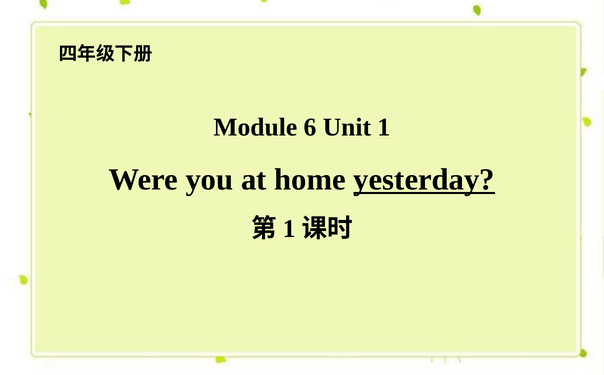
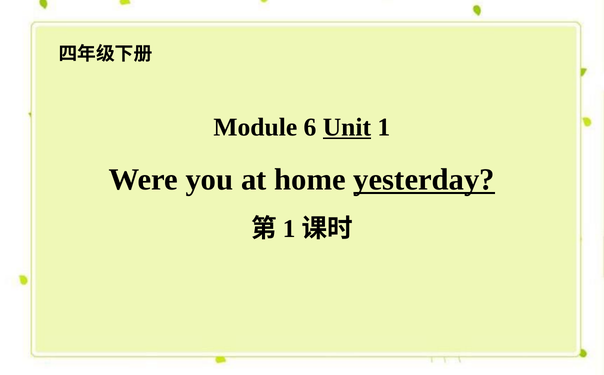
Unit underline: none -> present
